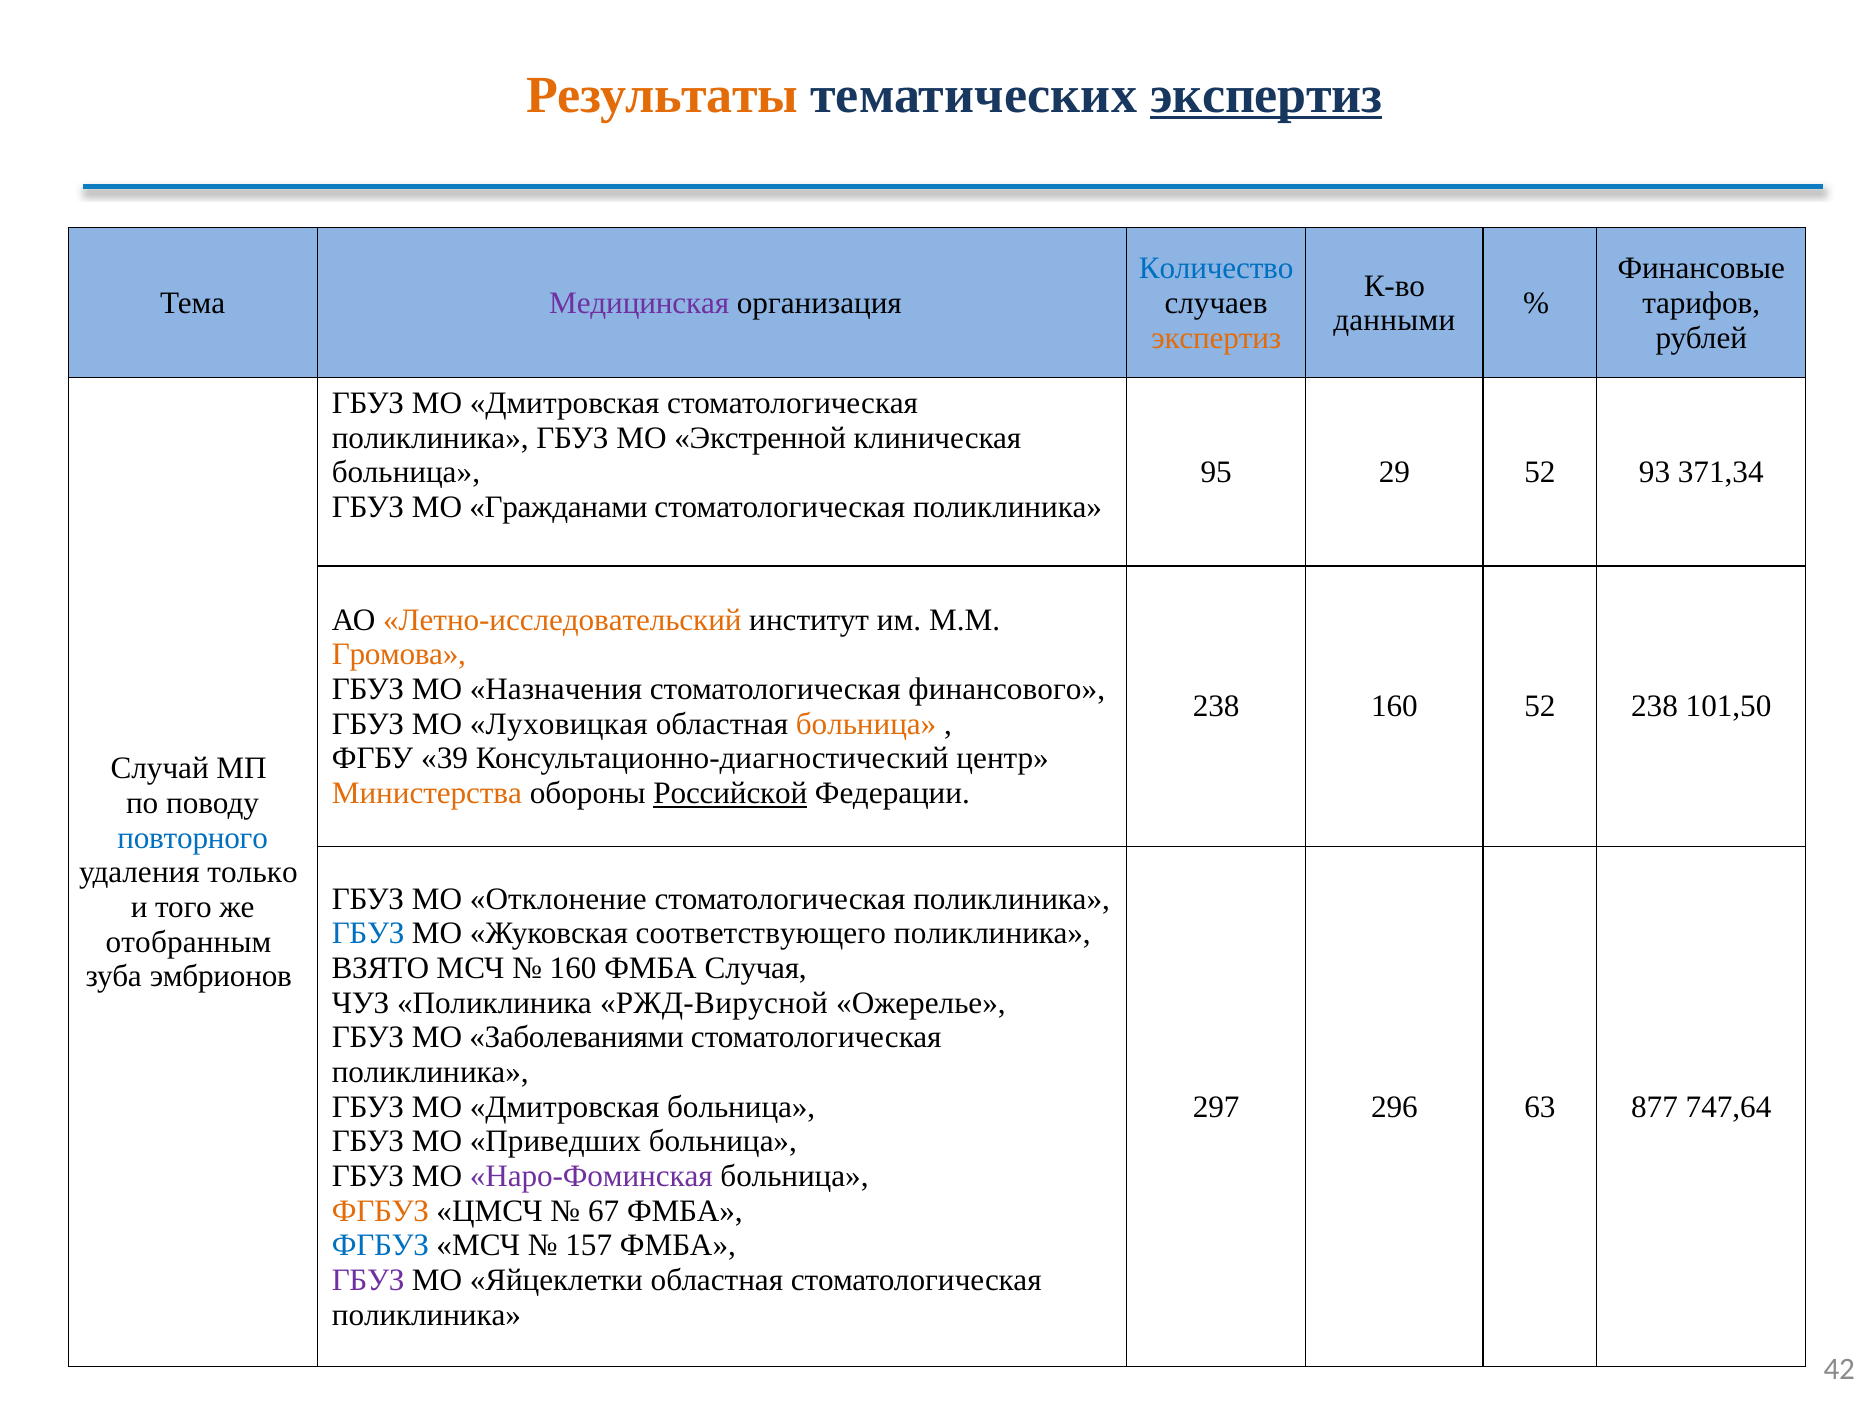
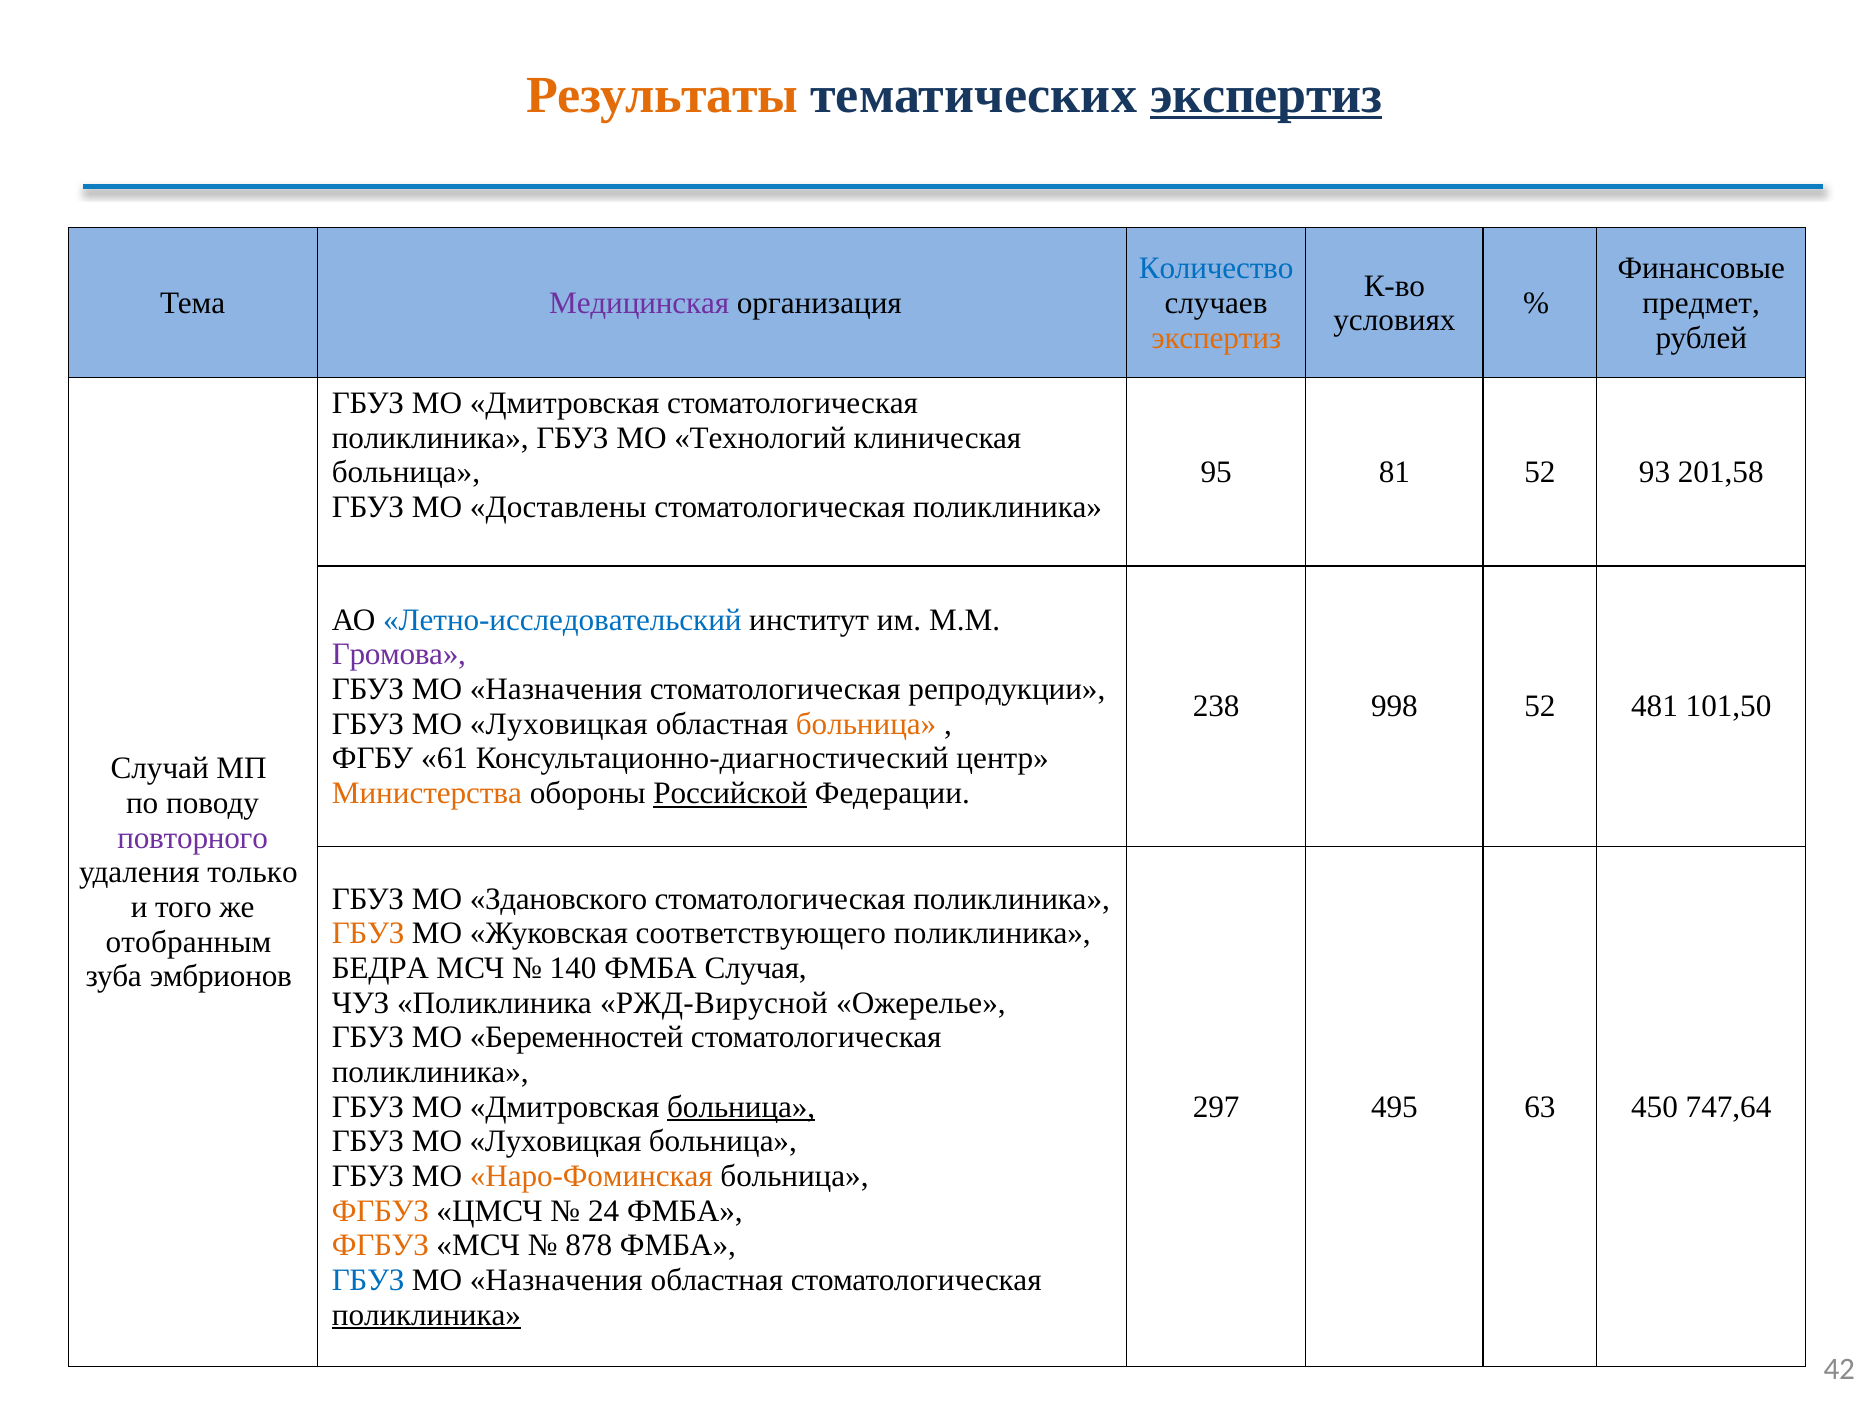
тарифов: тарифов -> предмет
данными: данными -> условиях
Экстренной: Экстренной -> Технологий
29: 29 -> 81
371,34: 371,34 -> 201,58
Гражданами: Гражданами -> Доставлены
Летно-исследовательский colour: orange -> blue
Громова colour: orange -> purple
финансового: финансового -> репродукции
238 160: 160 -> 998
52 238: 238 -> 481
39: 39 -> 61
повторного colour: blue -> purple
Отклонение: Отклонение -> Здановского
ГБУЗ at (368, 934) colour: blue -> orange
ВЗЯТО: ВЗЯТО -> БЕДРА
160 at (573, 968): 160 -> 140
Заболеваниями: Заболеваниями -> Беременностей
больница at (741, 1107) underline: none -> present
296: 296 -> 495
877: 877 -> 450
Приведших at (555, 1142): Приведших -> Луховицкая
Наро-Фоминская colour: purple -> orange
67: 67 -> 24
ФГБУЗ at (380, 1246) colour: blue -> orange
157: 157 -> 878
ГБУЗ at (368, 1281) colour: purple -> blue
Яйцеклетки at (556, 1281): Яйцеклетки -> Назначения
поликлиника at (426, 1315) underline: none -> present
